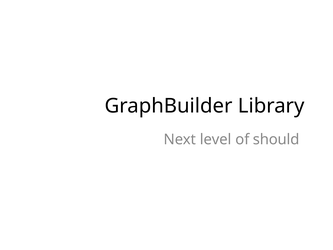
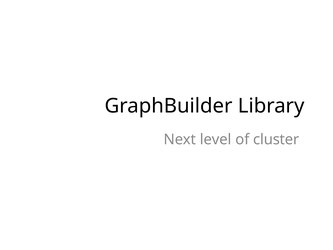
should: should -> cluster
